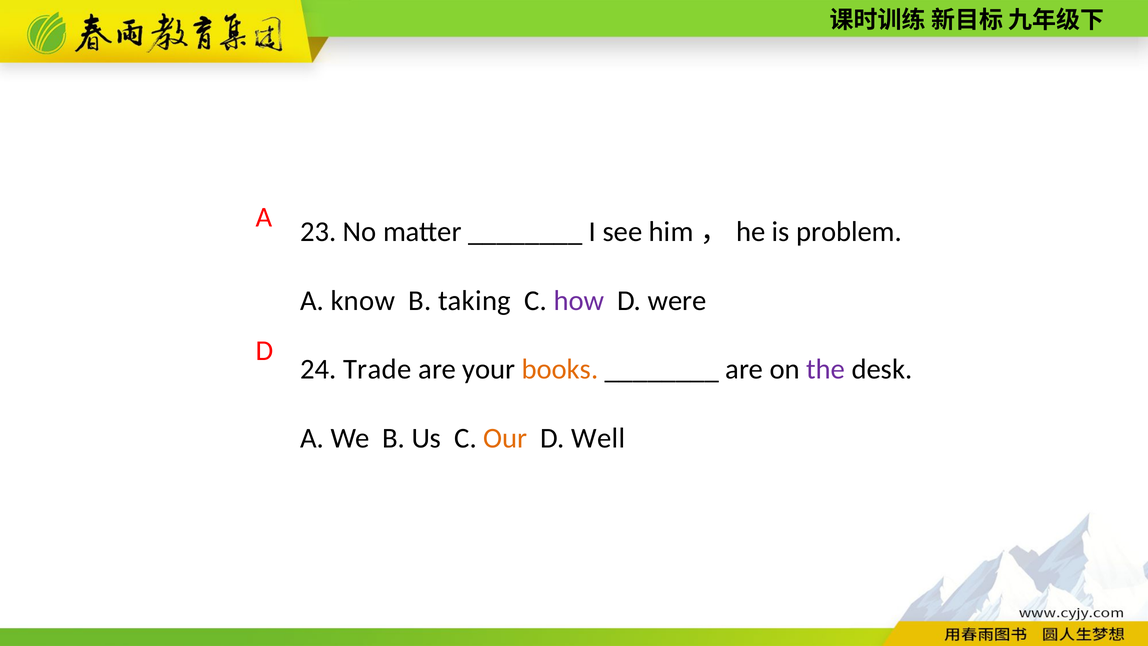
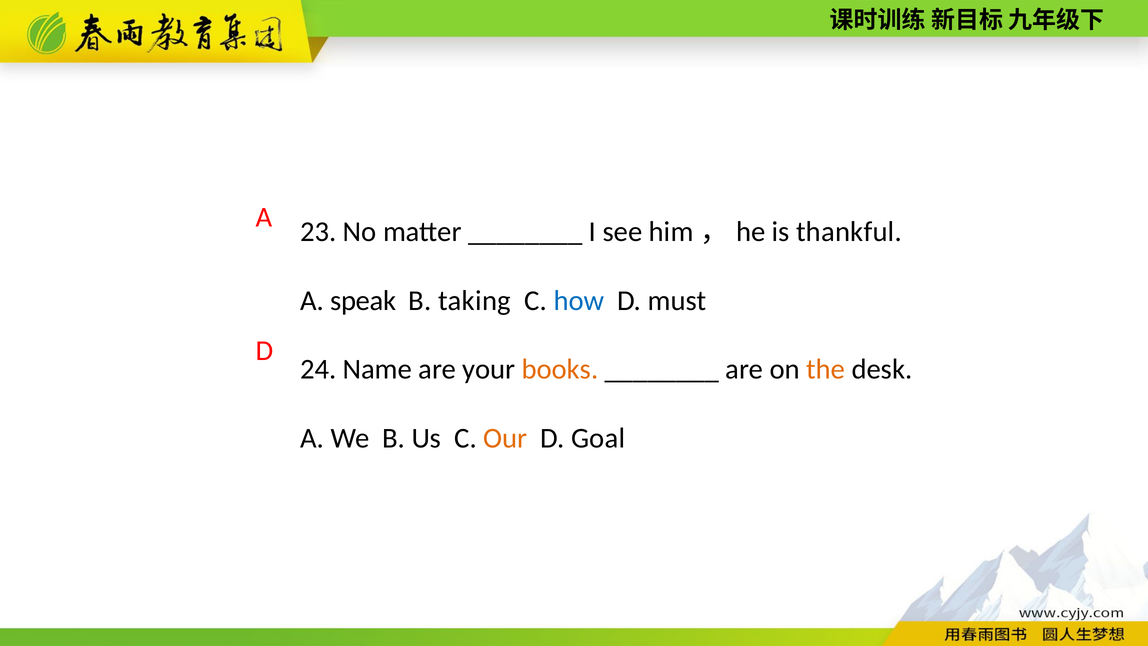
problem: problem -> thankful
know: know -> speak
how colour: purple -> blue
were: were -> must
Trade: Trade -> Name
the colour: purple -> orange
Well: Well -> Goal
